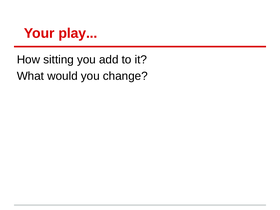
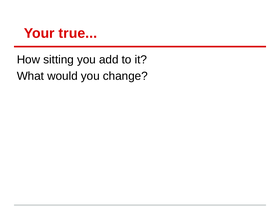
play: play -> true
